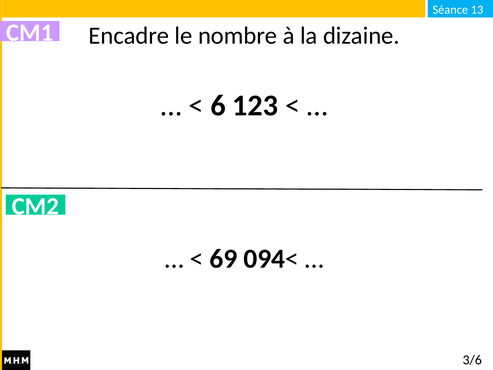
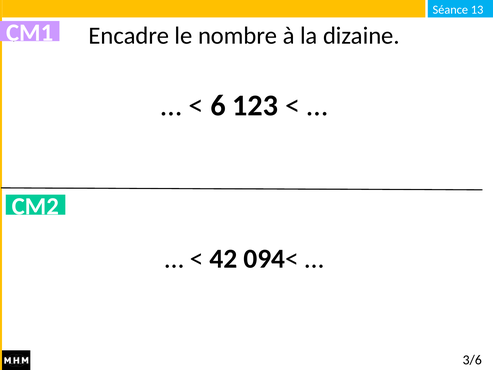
69: 69 -> 42
